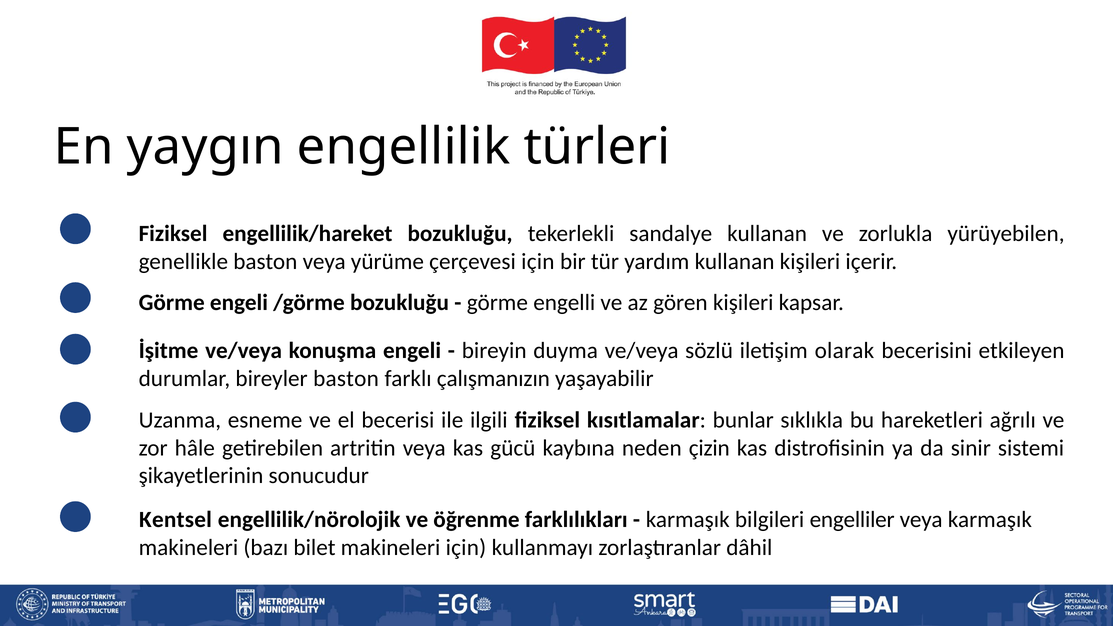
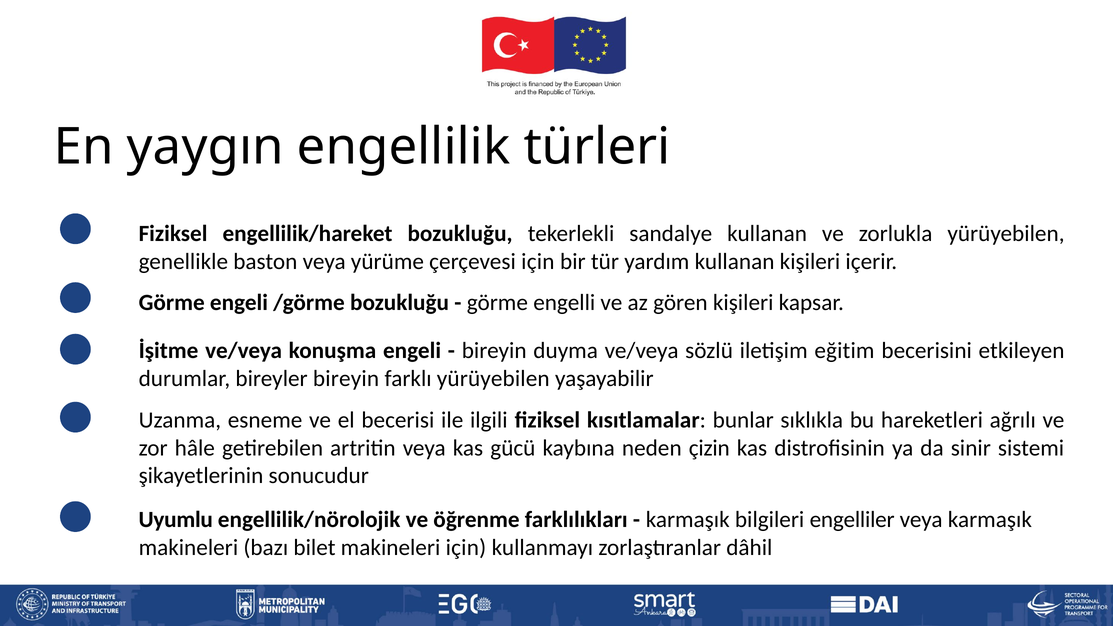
olarak: olarak -> eğitim
bireyler baston: baston -> bireyin
farklı çalışmanızın: çalışmanızın -> yürüyebilen
Kentsel: Kentsel -> Uyumlu
